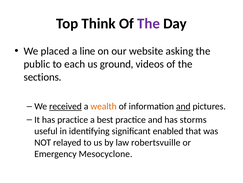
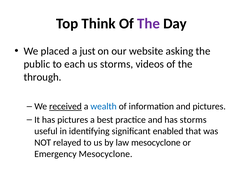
line: line -> just
us ground: ground -> storms
sections: sections -> through
wealth colour: orange -> blue
and at (183, 106) underline: present -> none
has practice: practice -> pictures
law robertsvuille: robertsvuille -> mesocyclone
